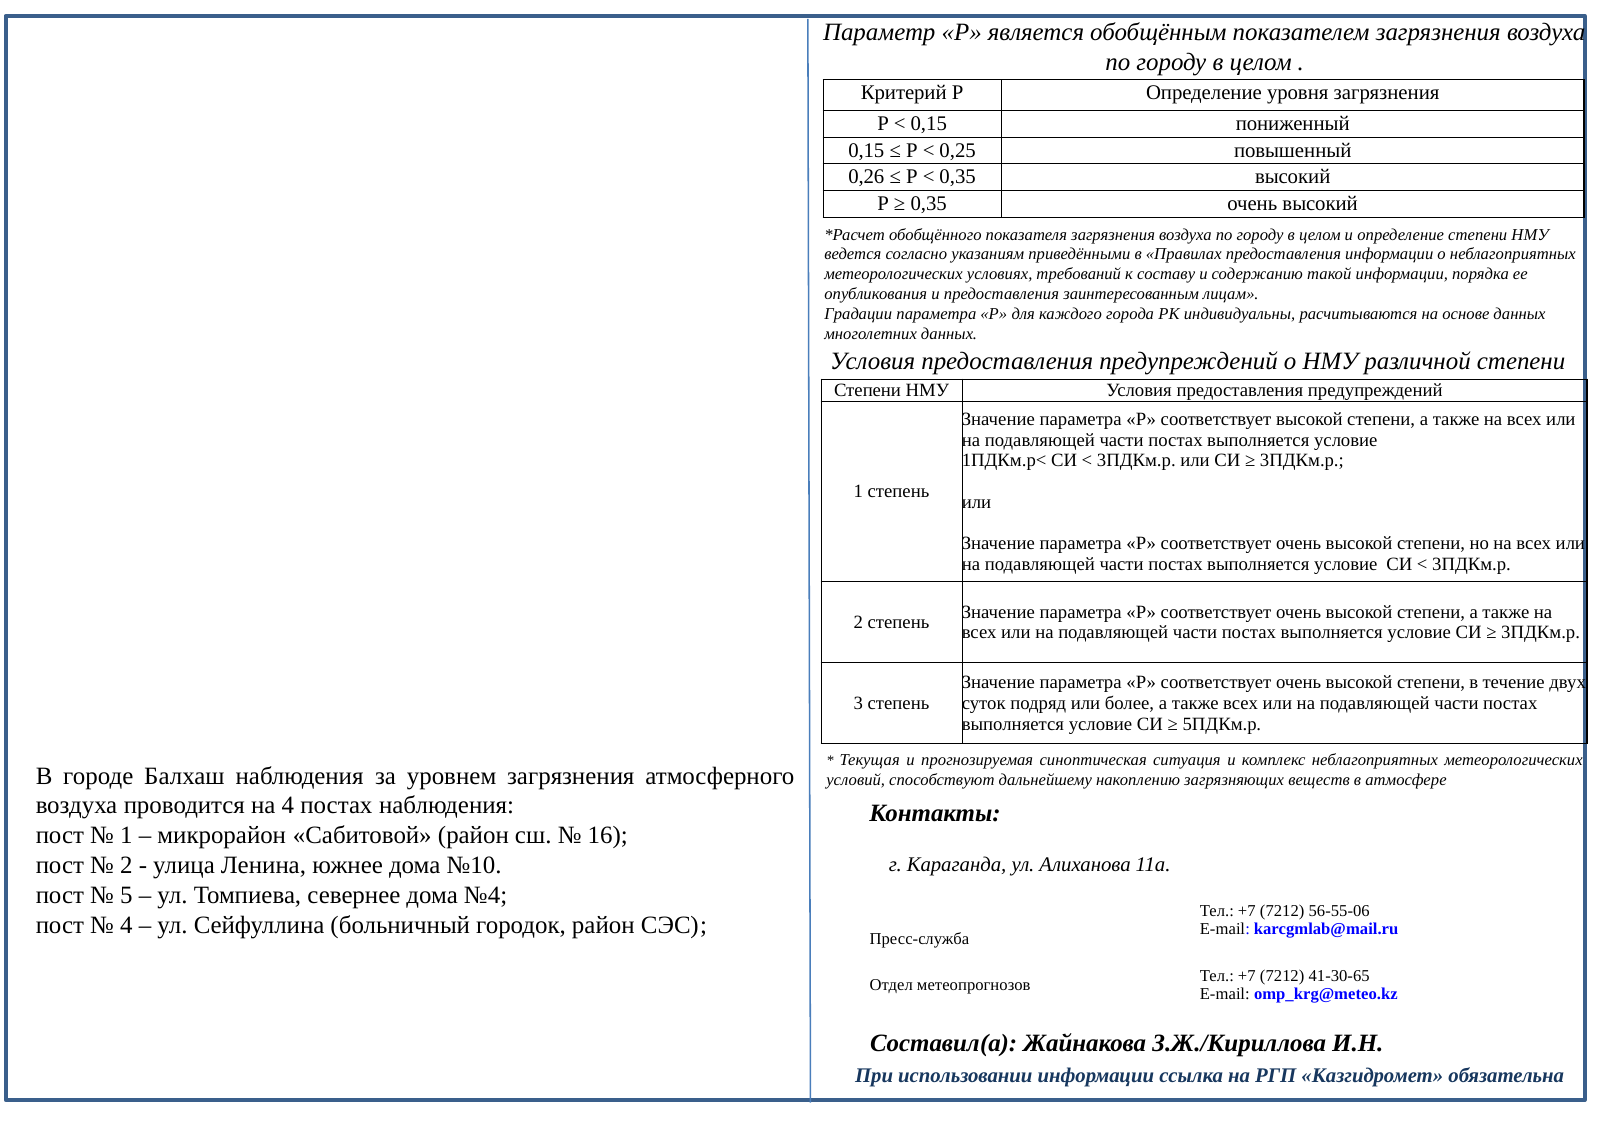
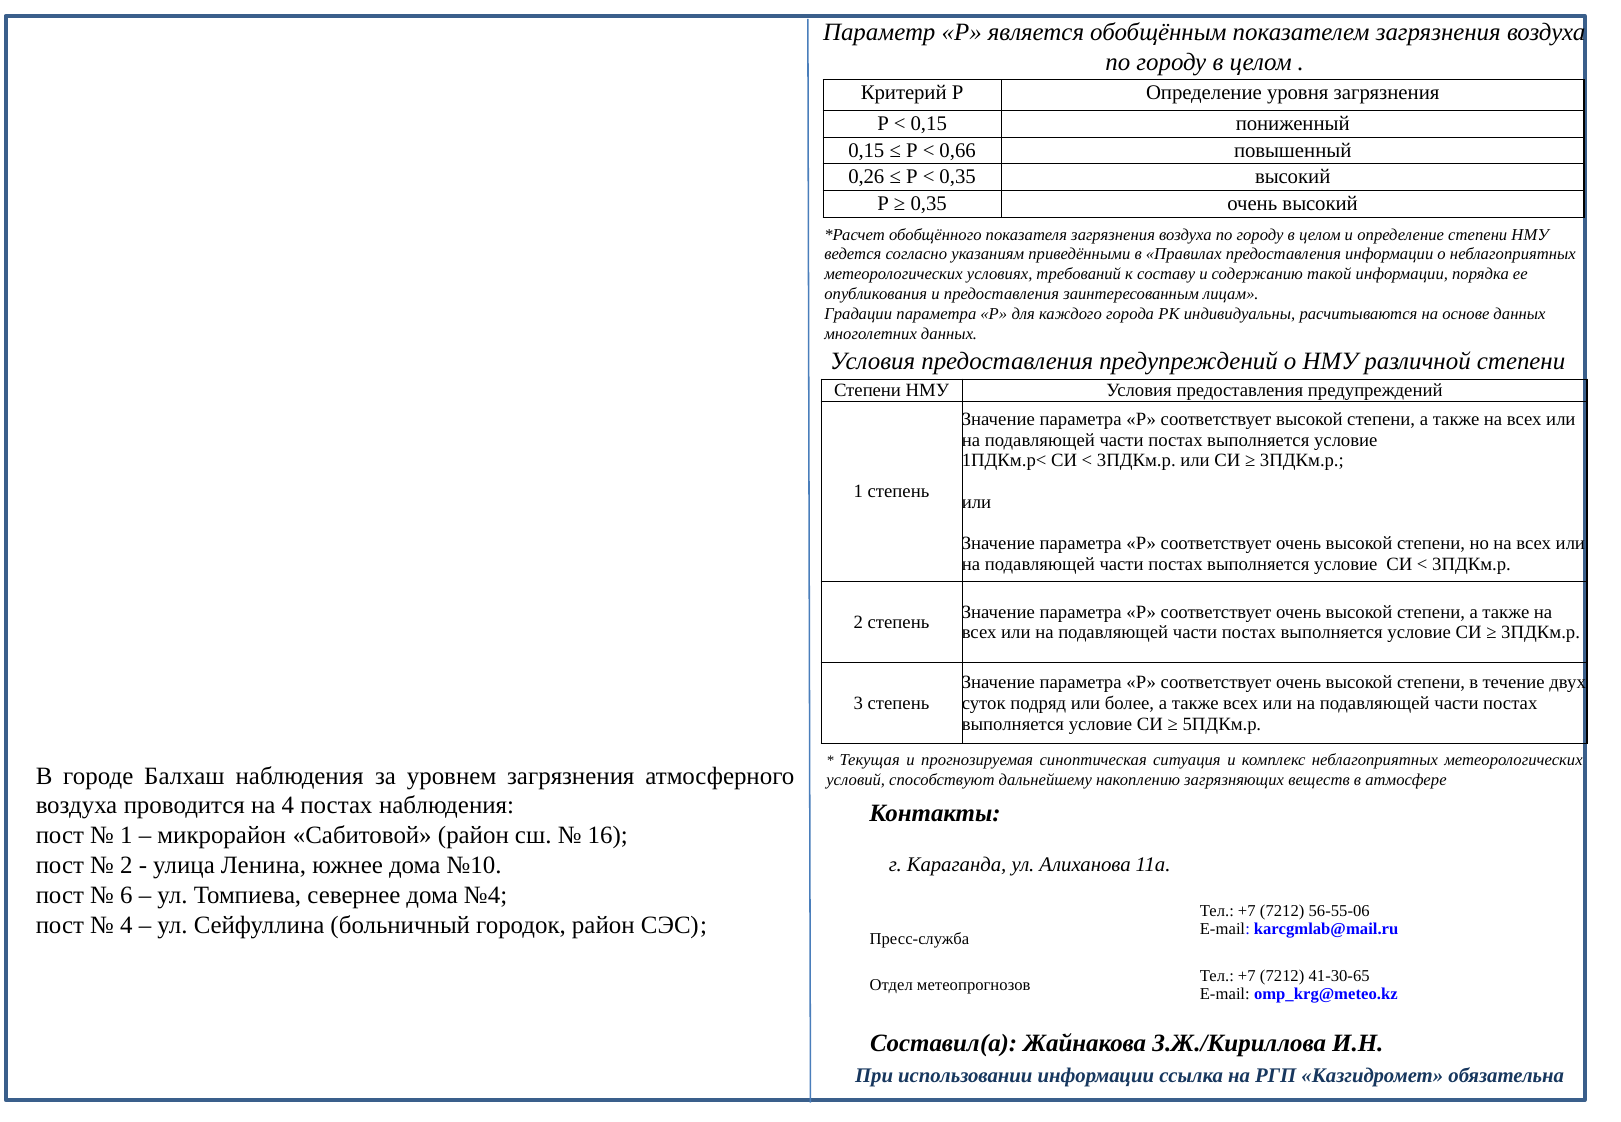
0,25: 0,25 -> 0,66
5: 5 -> 6
